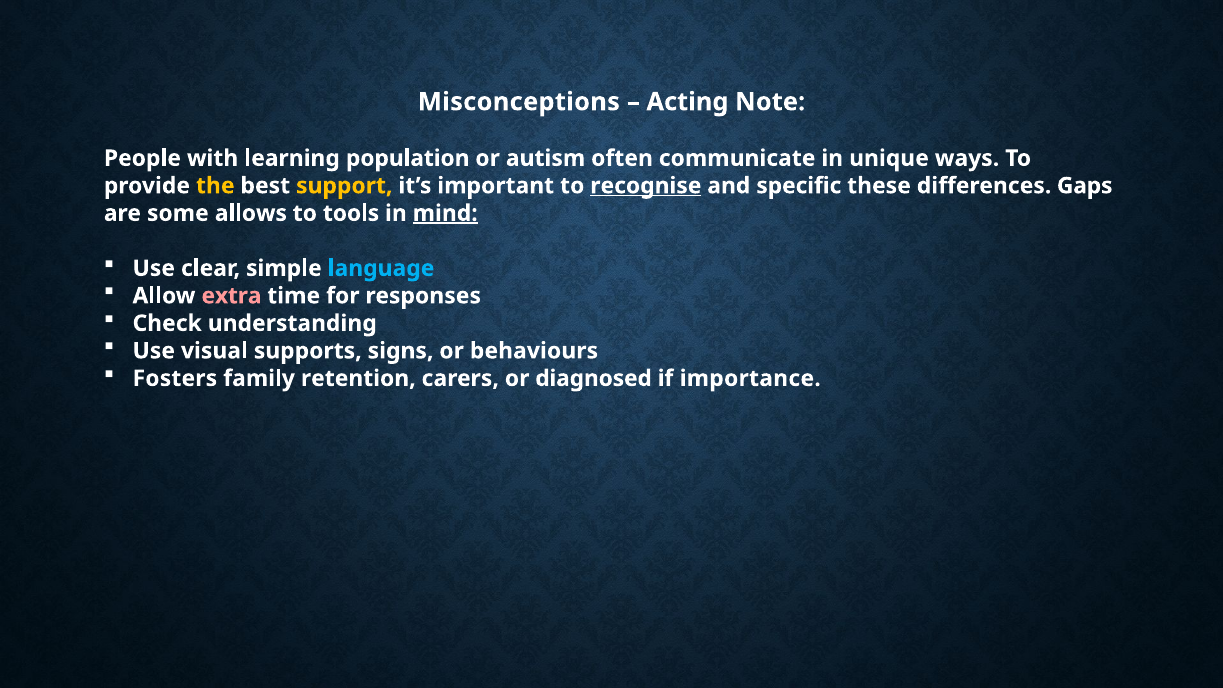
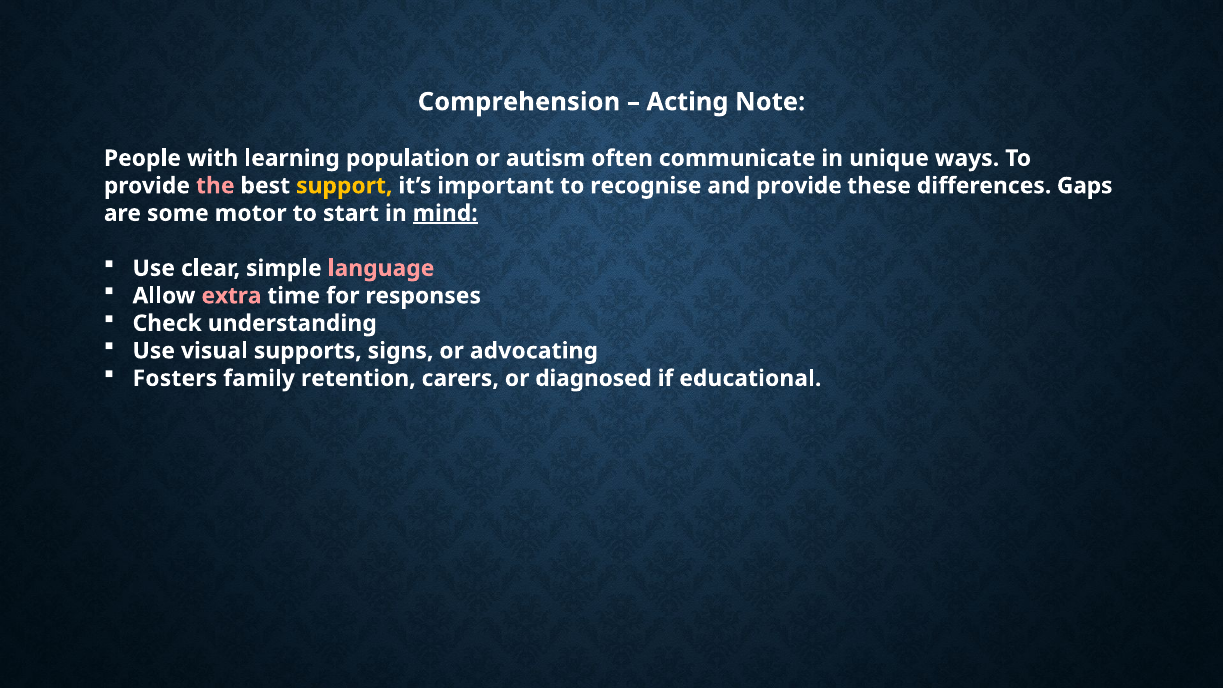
Misconceptions: Misconceptions -> Comprehension
the colour: yellow -> pink
recognise underline: present -> none
and specific: specific -> provide
allows: allows -> motor
tools: tools -> start
language colour: light blue -> pink
behaviours: behaviours -> advocating
importance: importance -> educational
